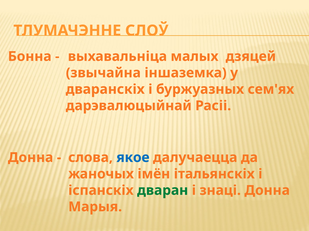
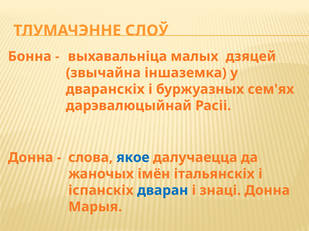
дваран colour: green -> blue
